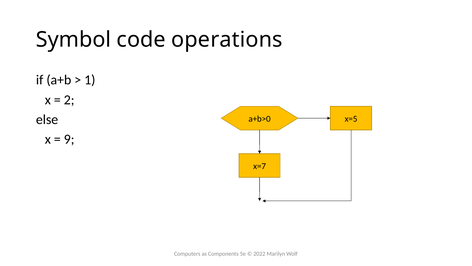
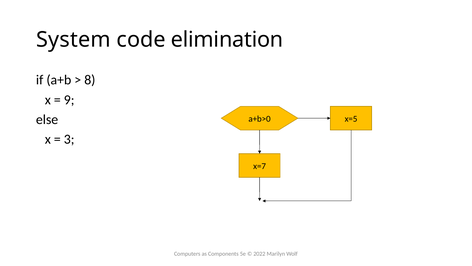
Symbol: Symbol -> System
operations: operations -> elimination
1: 1 -> 8
2: 2 -> 9
9: 9 -> 3
